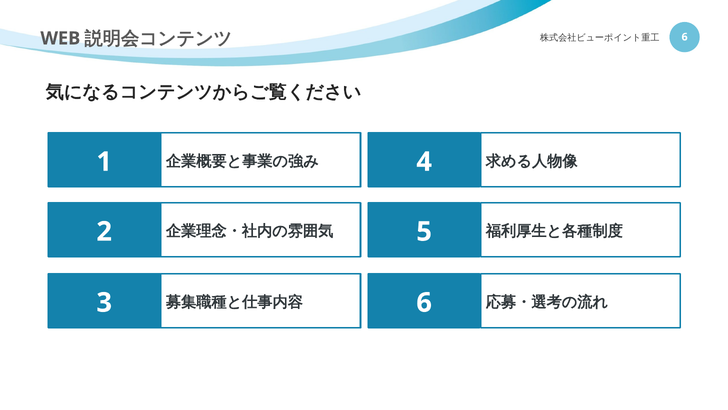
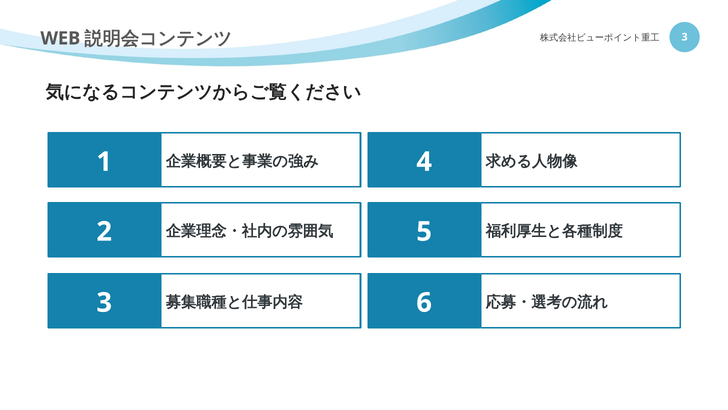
6 at (685, 37): 6 -> 3
